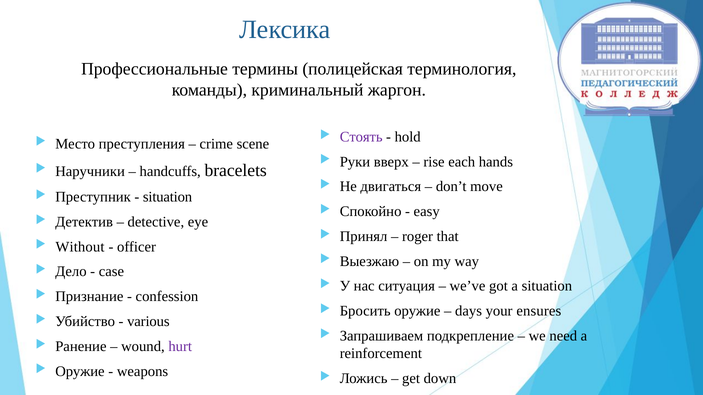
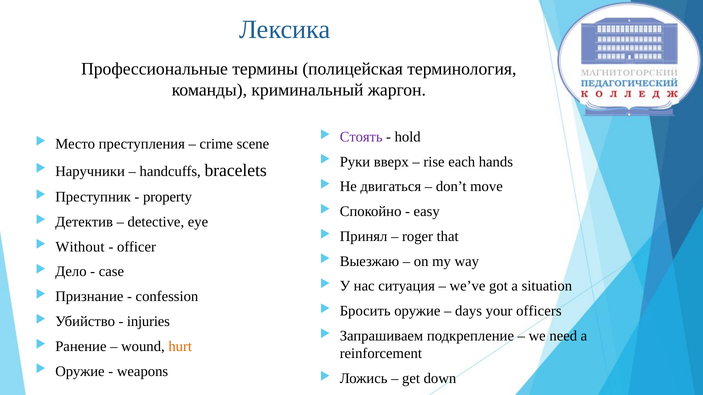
situation at (168, 197): situation -> property
ensures: ensures -> officers
various: various -> injuries
hurt colour: purple -> orange
